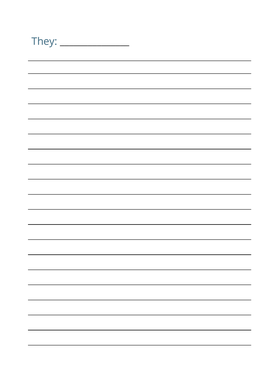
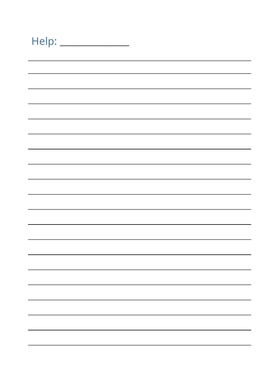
They: They -> Help
